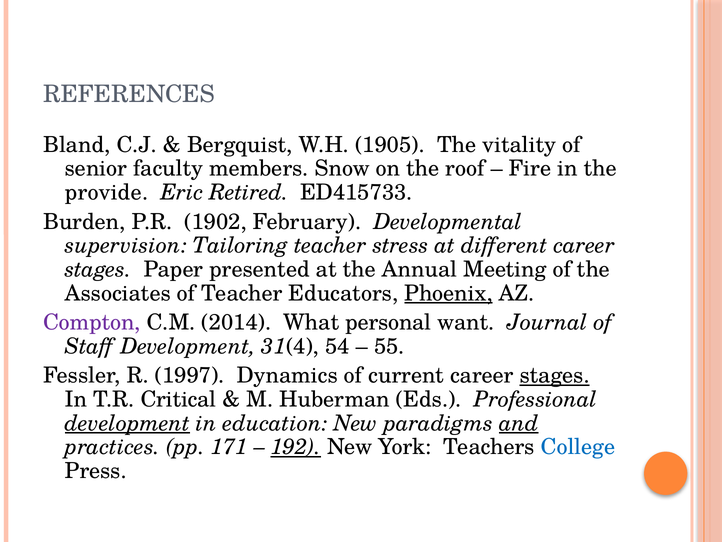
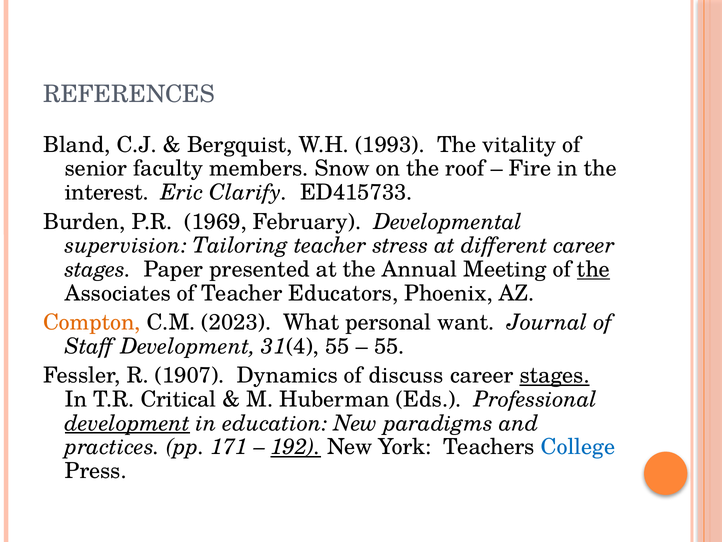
1905: 1905 -> 1993
provide: provide -> interest
Retired: Retired -> Clarify
1902: 1902 -> 1969
the at (593, 269) underline: none -> present
Phoenix underline: present -> none
Compton colour: purple -> orange
2014: 2014 -> 2023
31(4 54: 54 -> 55
1997: 1997 -> 1907
current: current -> discuss
and underline: present -> none
